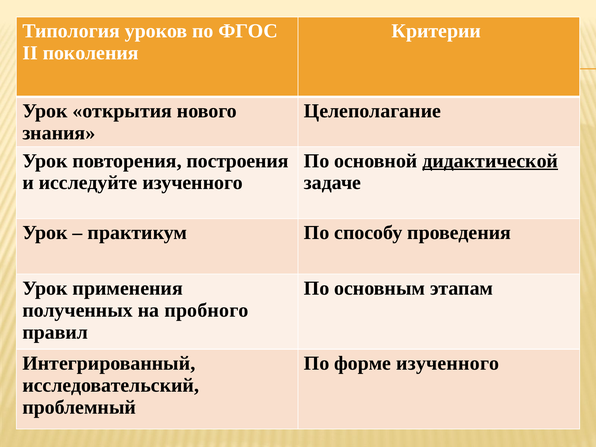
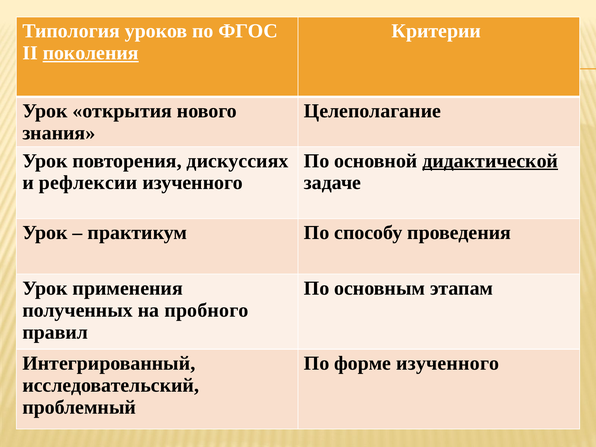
поколения underline: none -> present
построения: построения -> дискуссиях
исследуйте: исследуйте -> рефлексии
